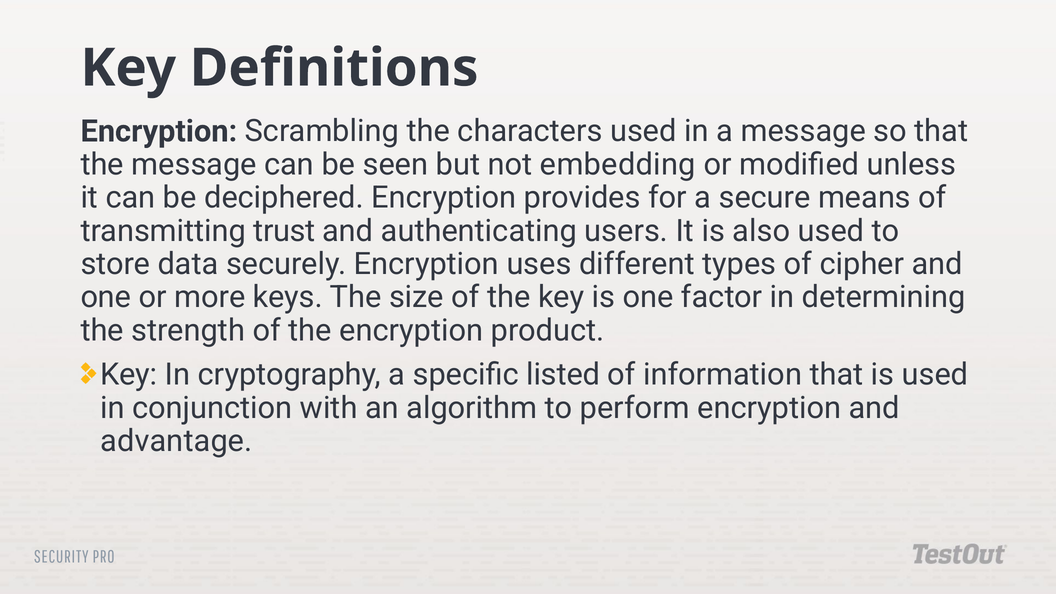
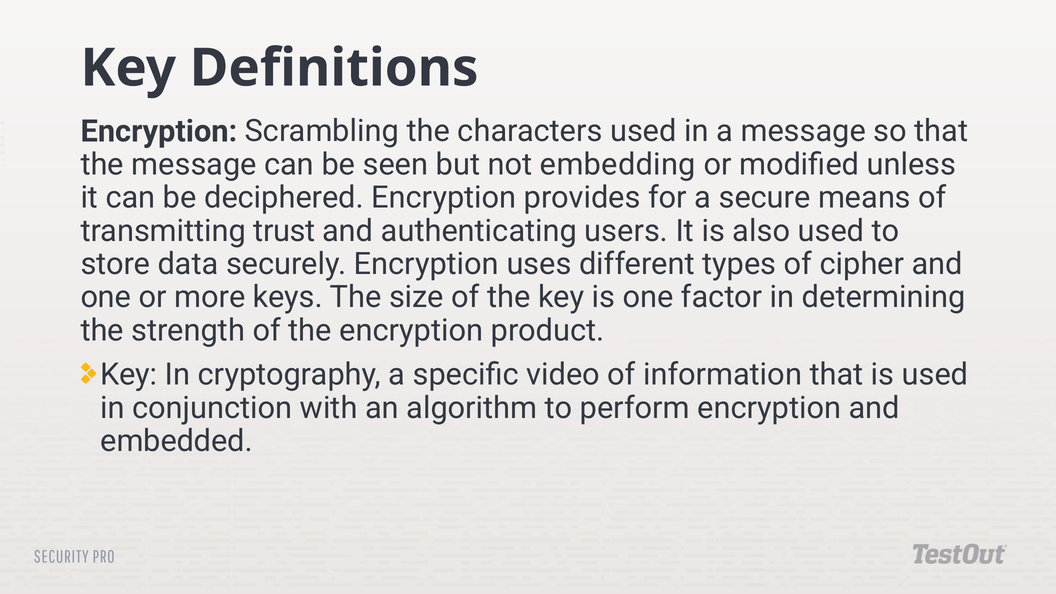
listed: listed -> video
advantage: advantage -> embedded
